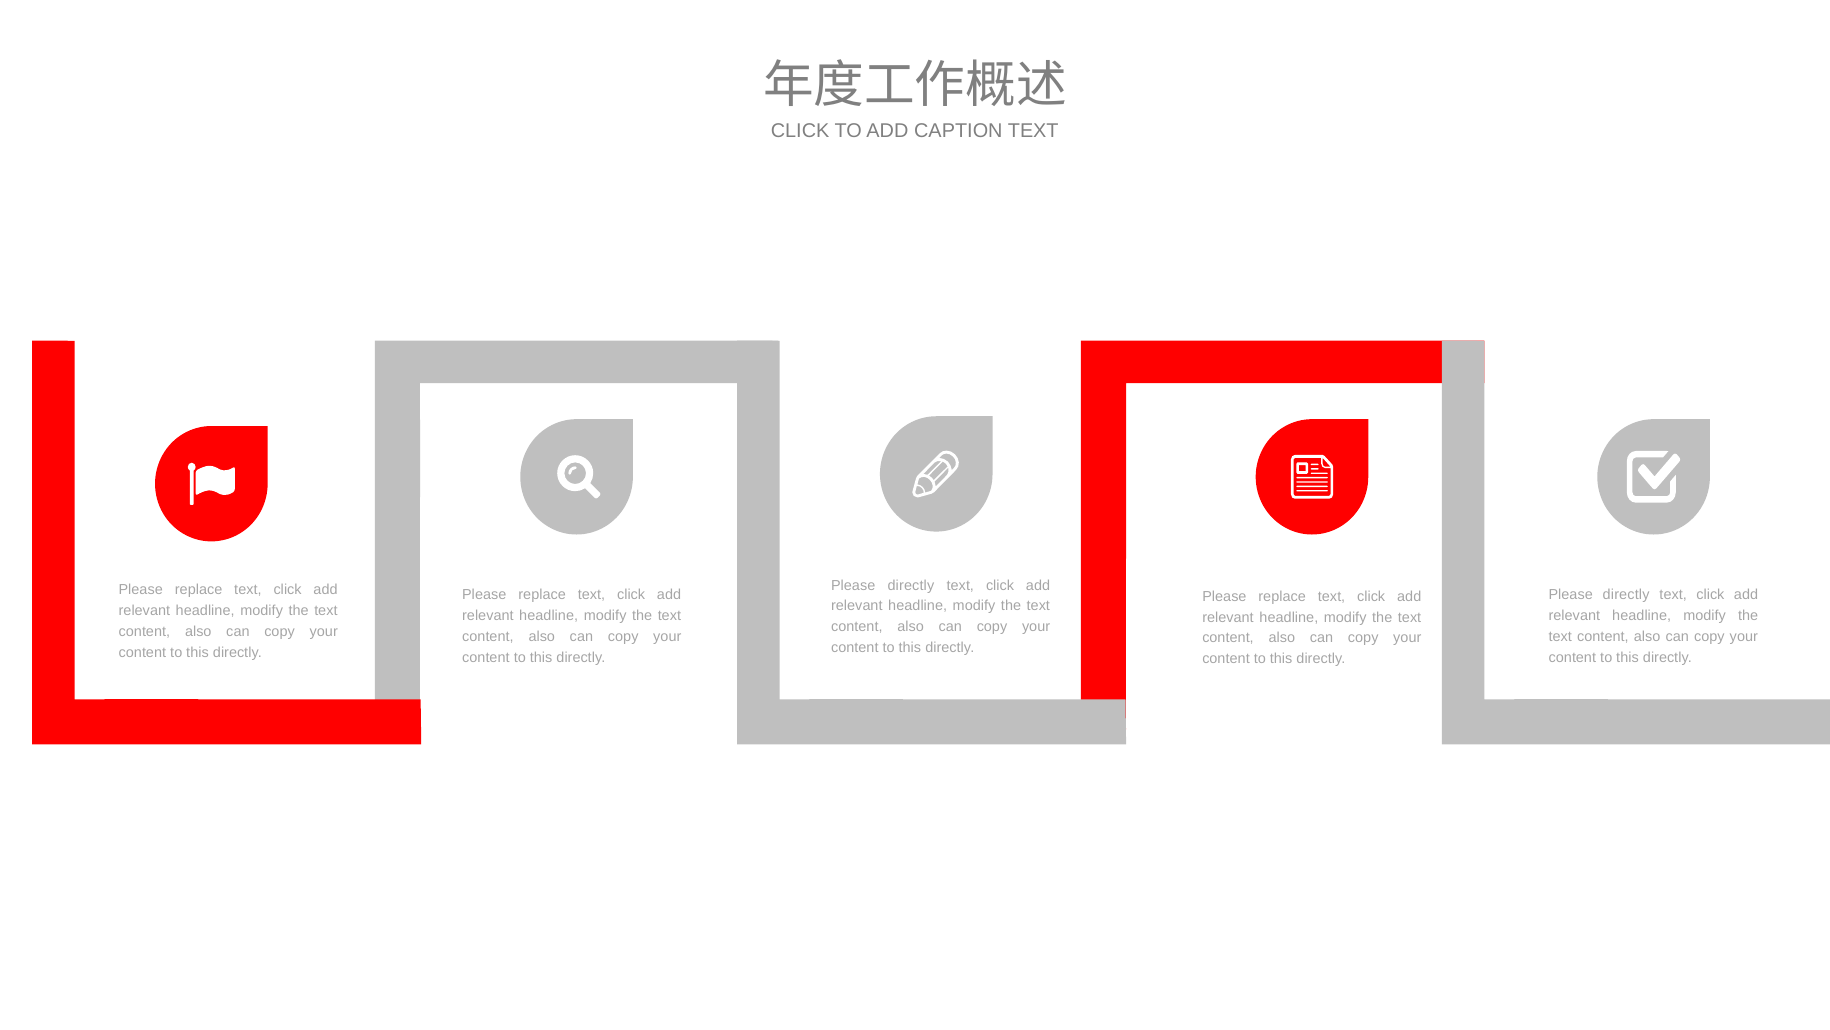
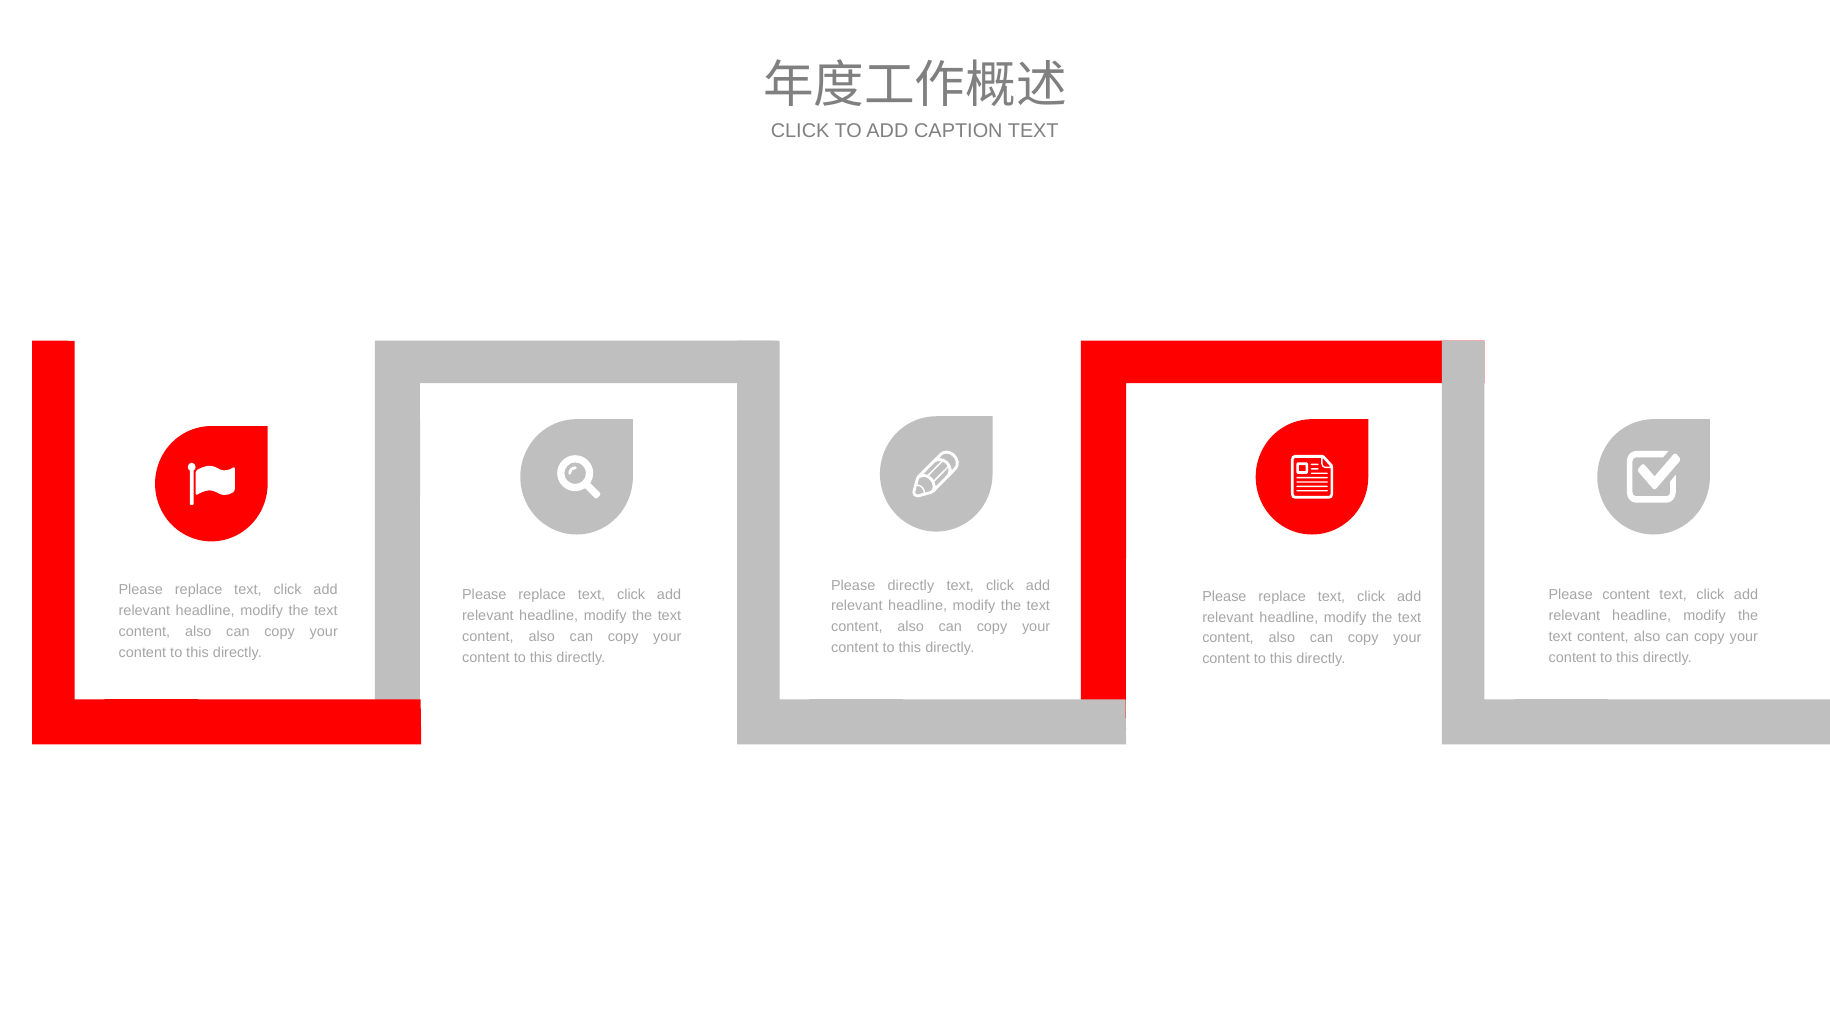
directly at (1626, 595): directly -> content
